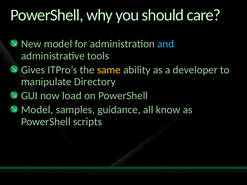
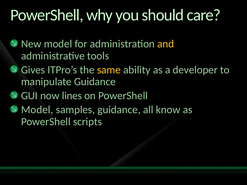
and colour: light blue -> yellow
manipulate Directory: Directory -> Guidance
load: load -> lines
